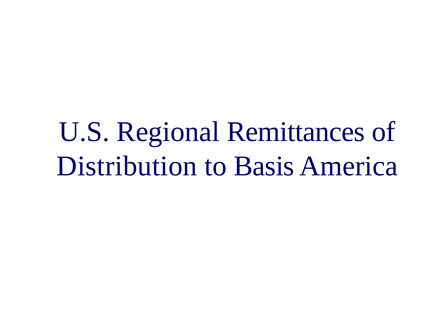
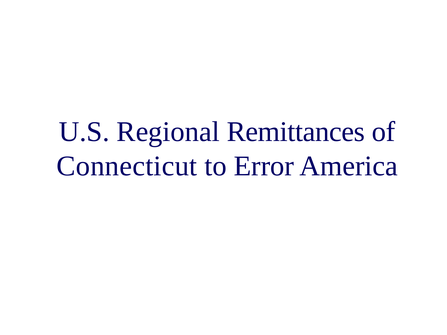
Distribution: Distribution -> Connecticut
Basis: Basis -> Error
